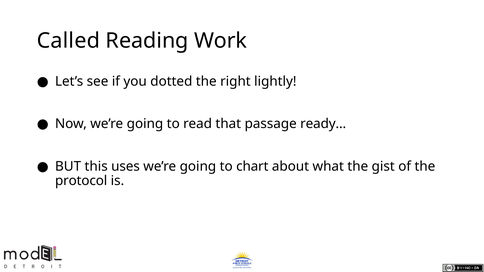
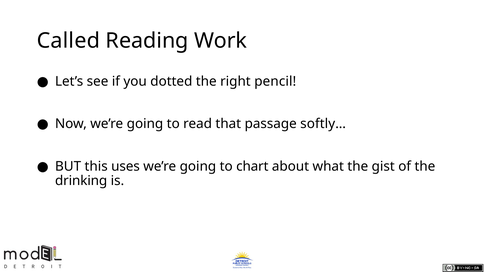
lightly: lightly -> pencil
ready…: ready… -> softly…
protocol: protocol -> drinking
